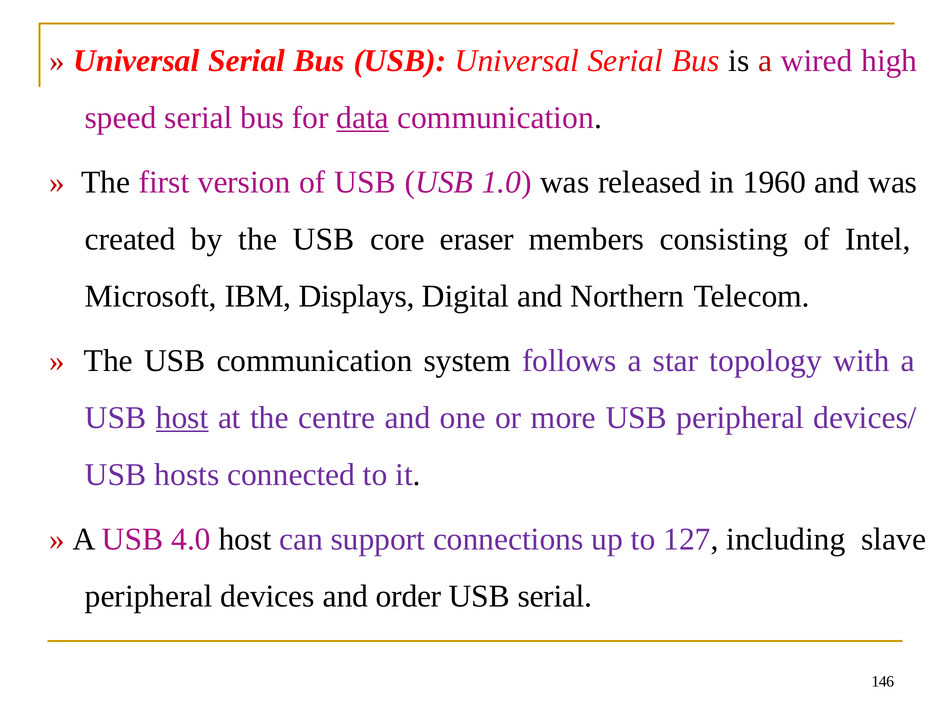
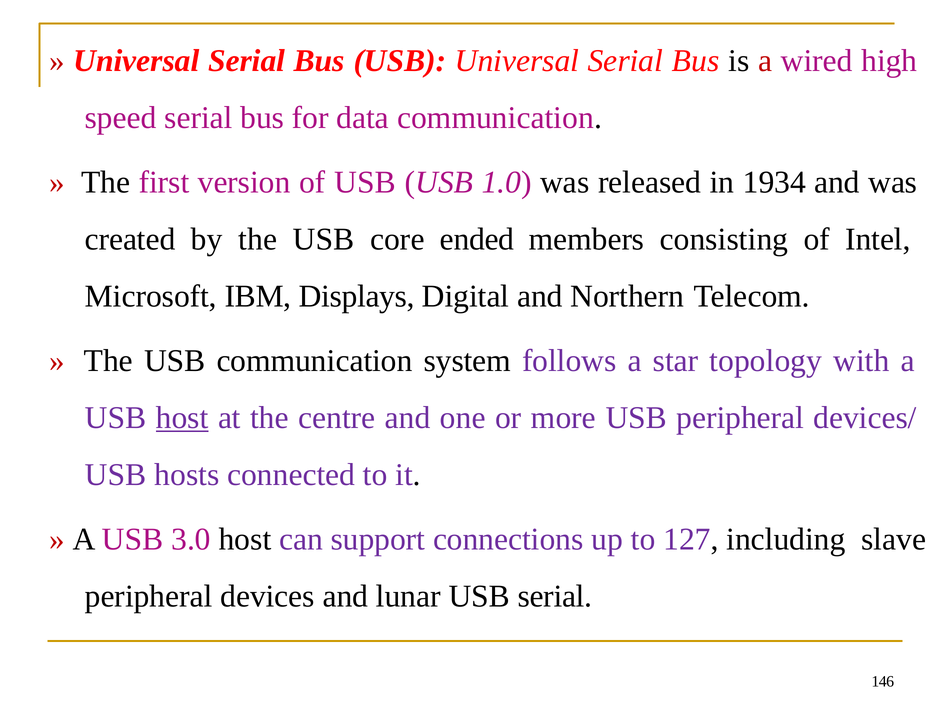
data underline: present -> none
1960: 1960 -> 1934
eraser: eraser -> ended
4.0: 4.0 -> 3.0
order: order -> lunar
